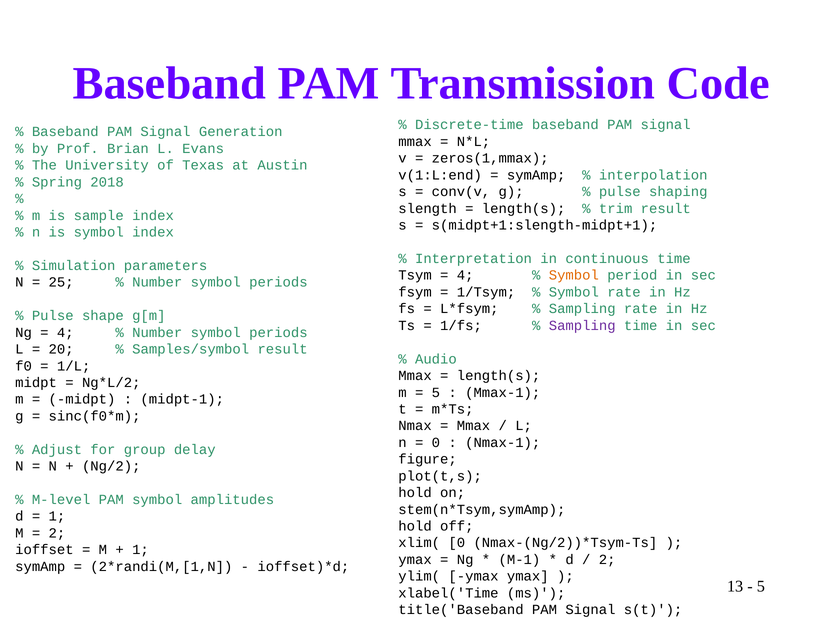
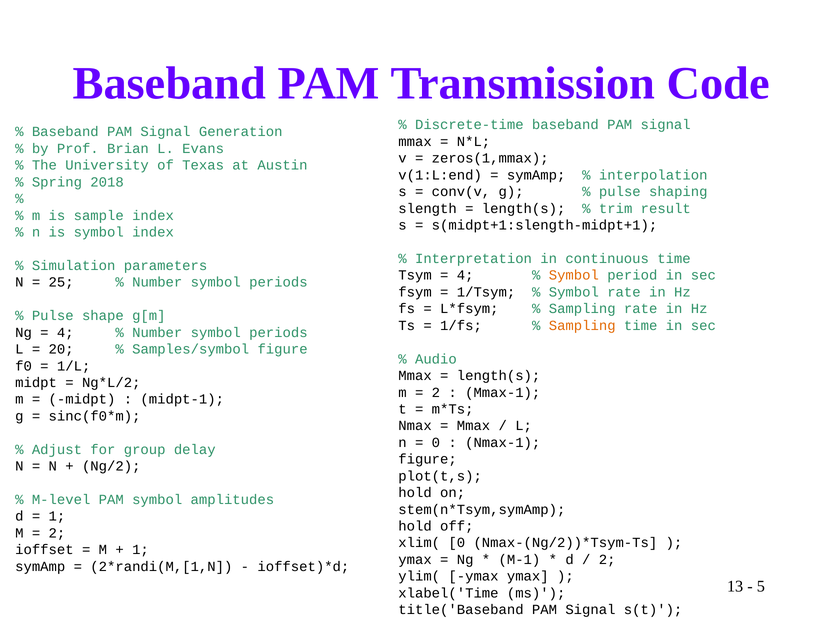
Sampling at (582, 326) colour: purple -> orange
Samples/symbol result: result -> figure
5 at (436, 392): 5 -> 2
